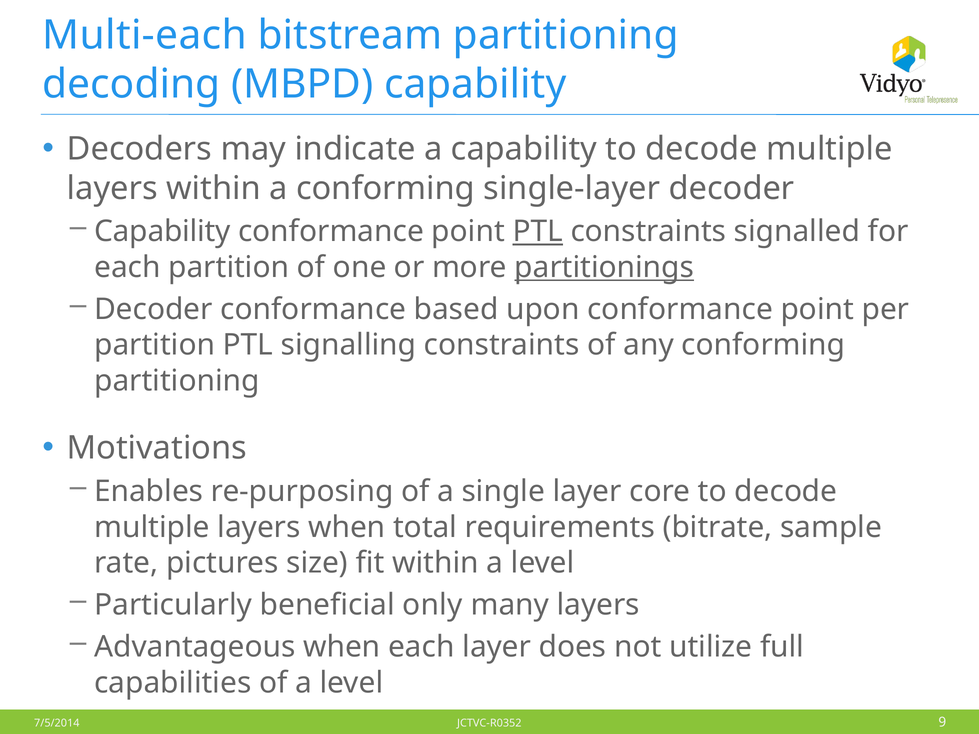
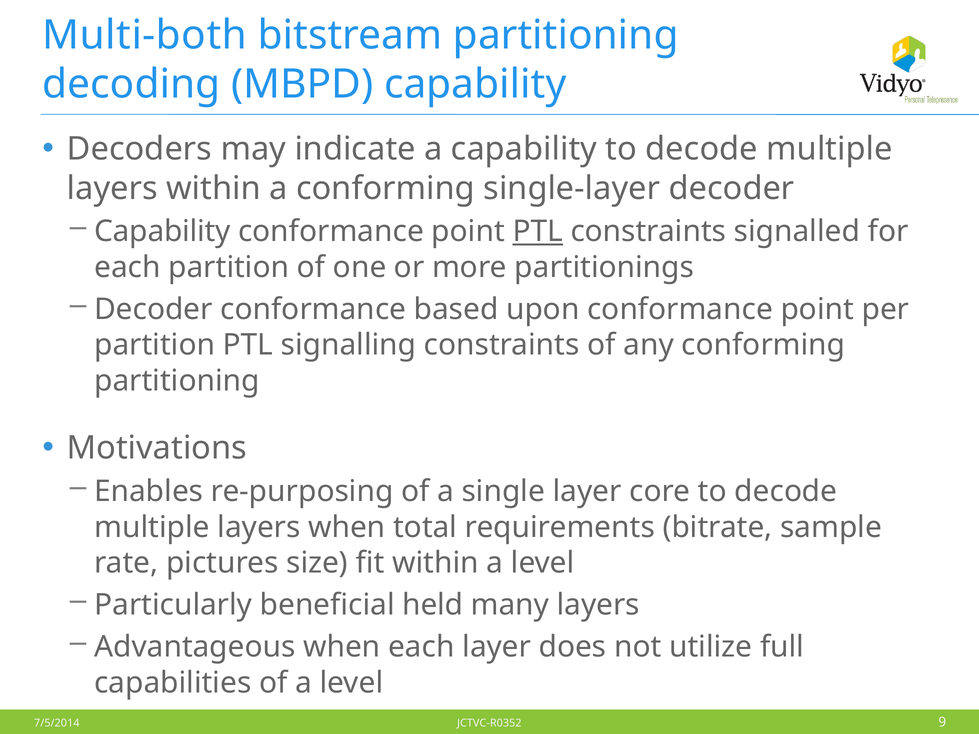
Multi-each: Multi-each -> Multi-both
partitionings underline: present -> none
only: only -> held
